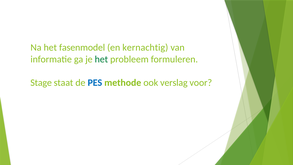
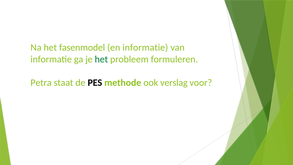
en kernachtig: kernachtig -> informatie
Stage: Stage -> Petra
PES colour: blue -> black
